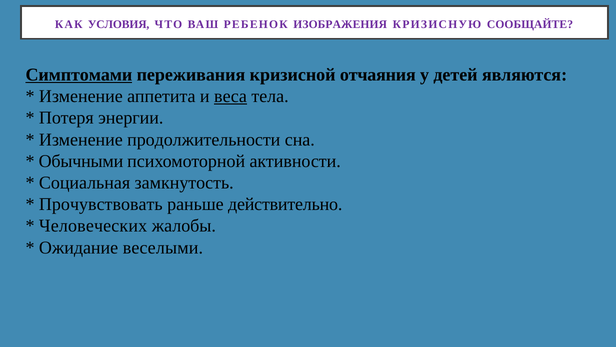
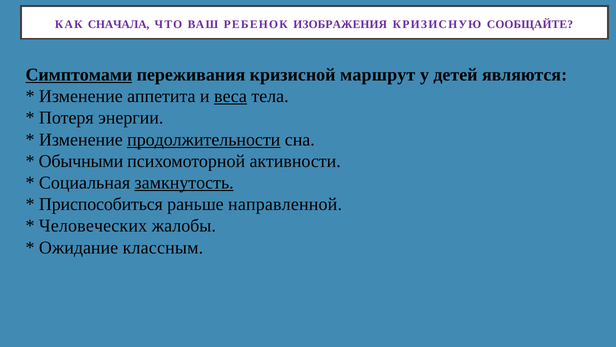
УСЛОВИЯ: УСЛОВИЯ -> СНАЧАЛА
отчаяния: отчаяния -> маршрут
продолжительности underline: none -> present
замкнутость underline: none -> present
Прочувствовать: Прочувствовать -> Приспособиться
действительно: действительно -> направленной
веселыми: веселыми -> классным
